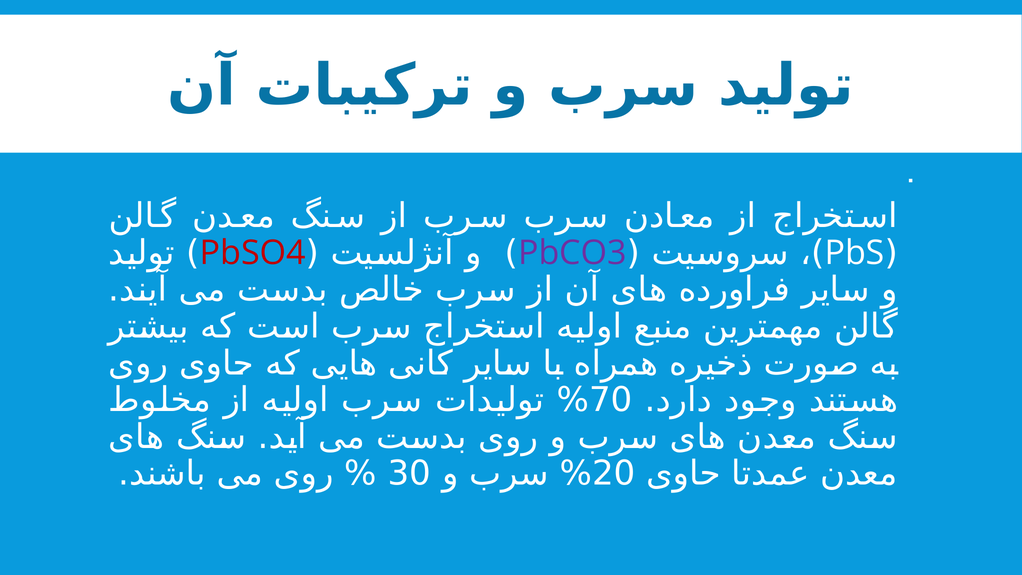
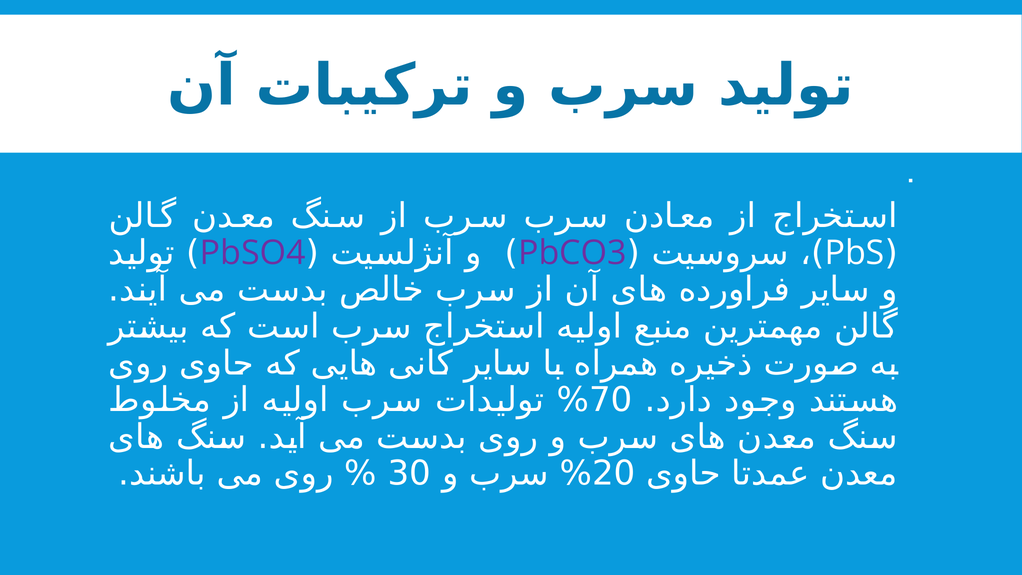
PbSO4 colour: red -> purple
